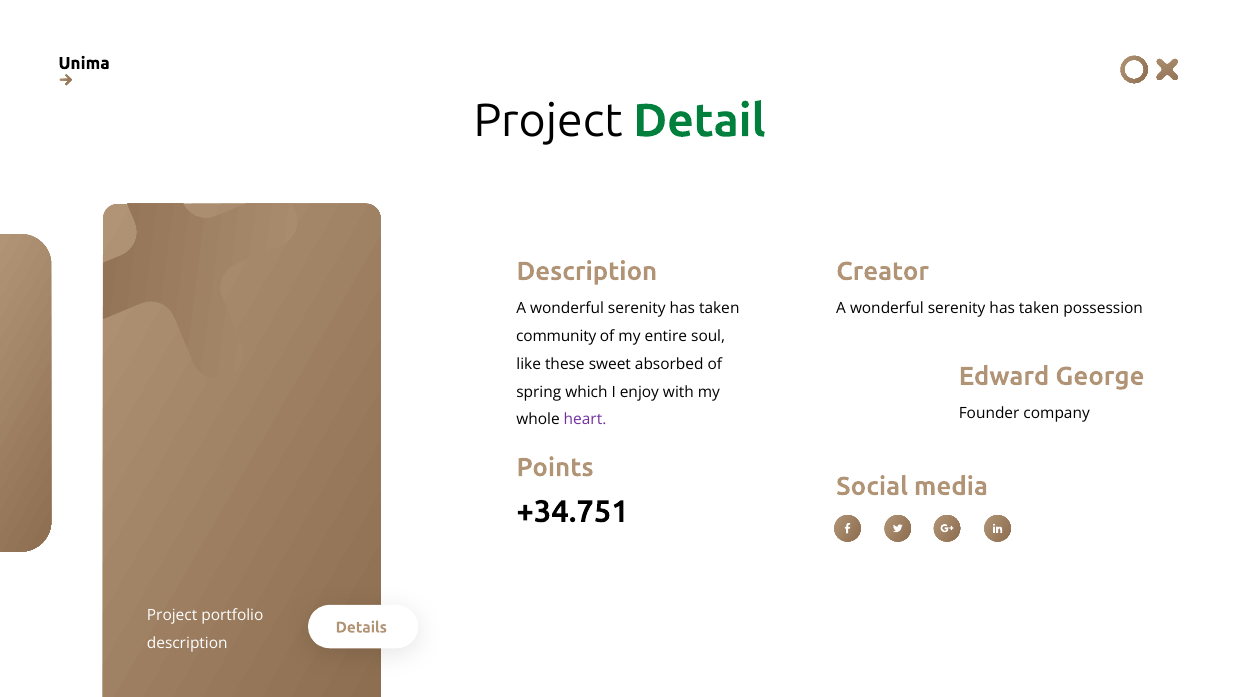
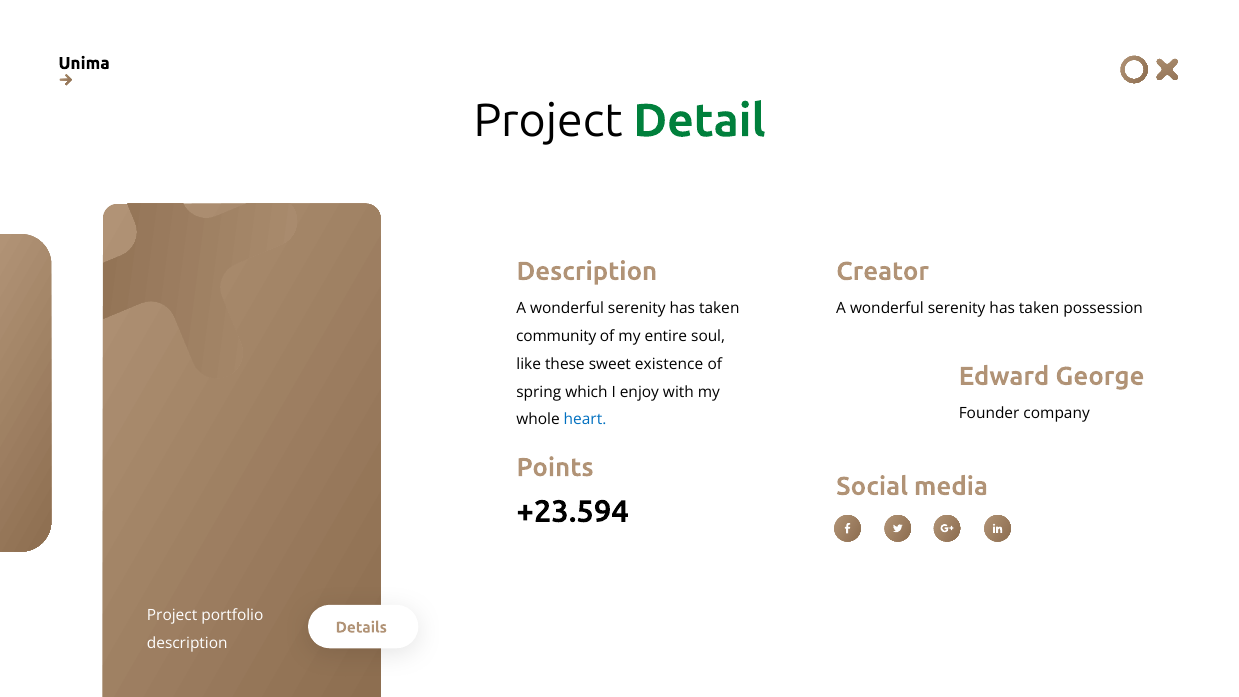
absorbed: absorbed -> existence
heart colour: purple -> blue
+34.751: +34.751 -> +23.594
